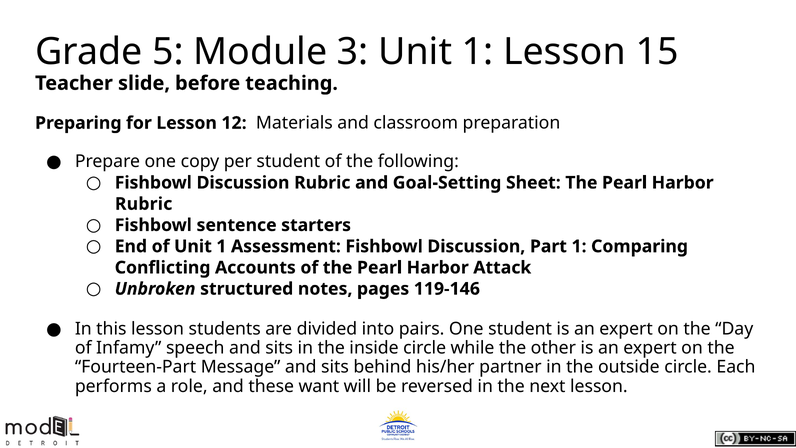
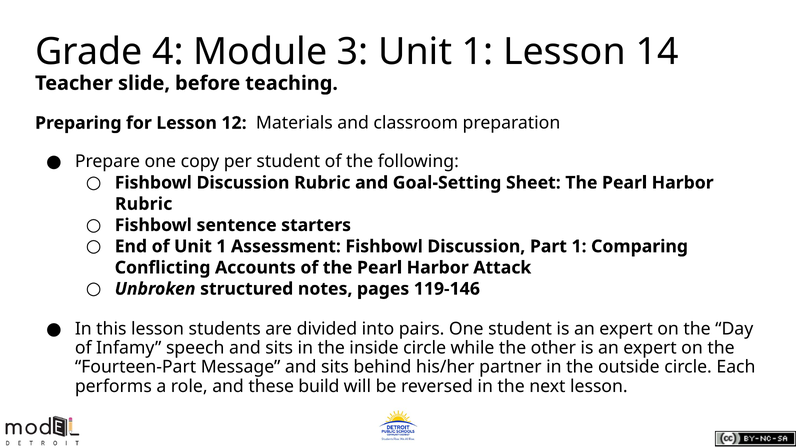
5: 5 -> 4
15: 15 -> 14
want: want -> build
